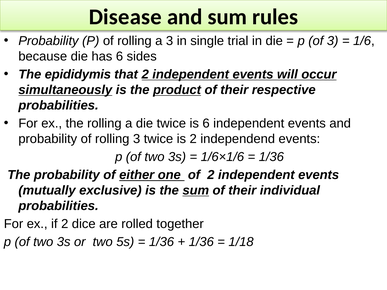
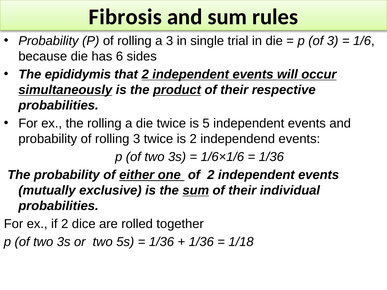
Disease: Disease -> Fibrosis
is 6: 6 -> 5
